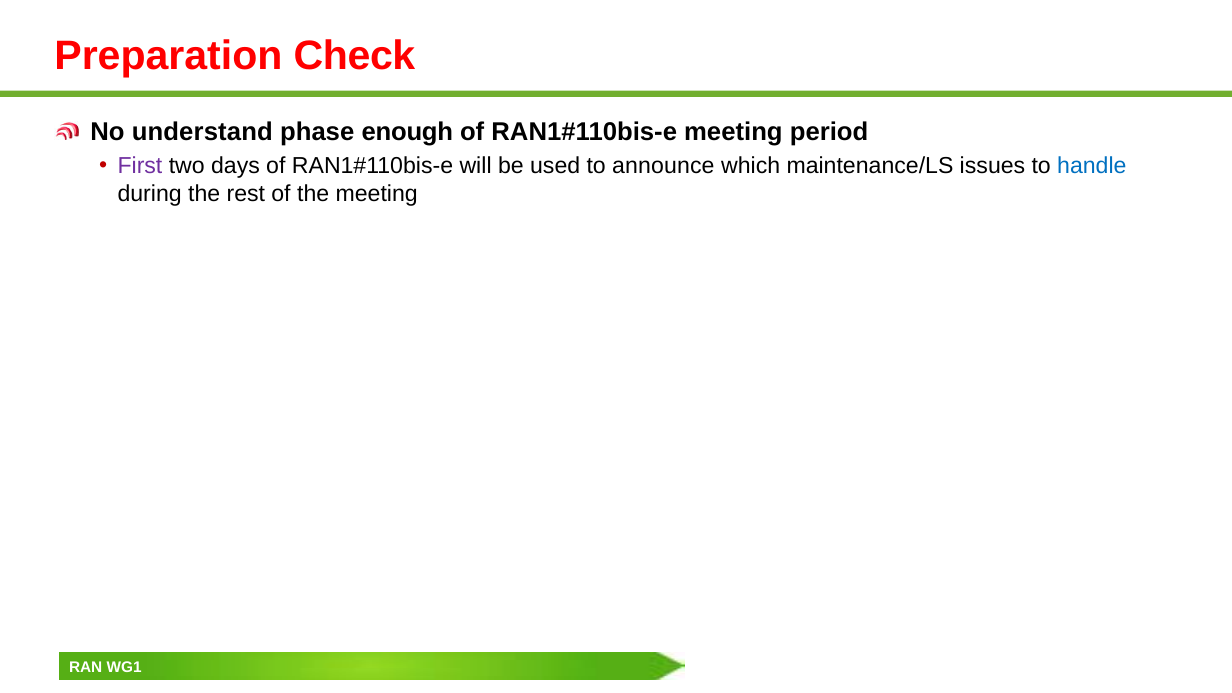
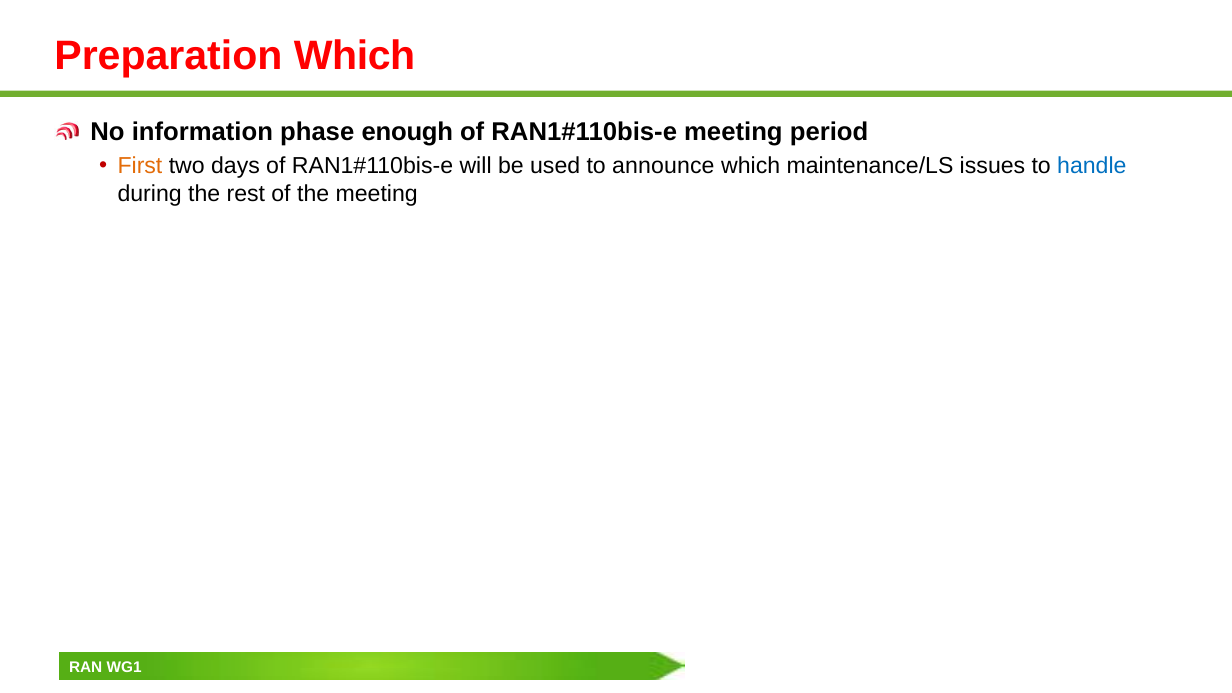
Preparation Check: Check -> Which
understand: understand -> information
First colour: purple -> orange
